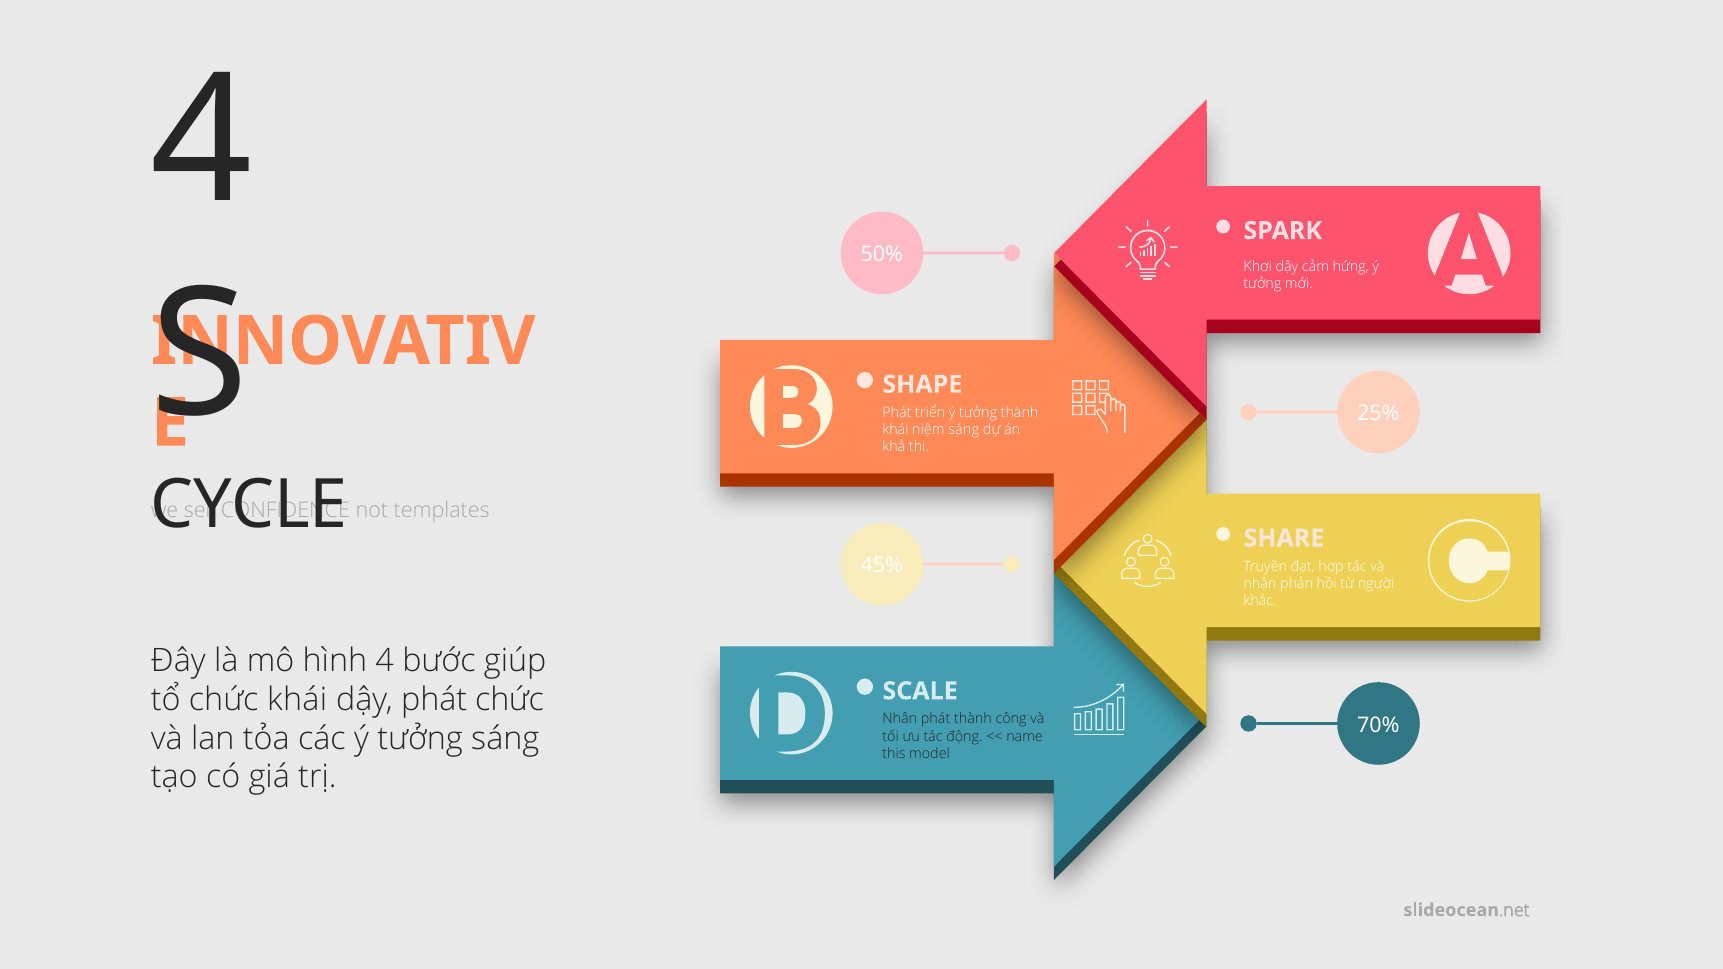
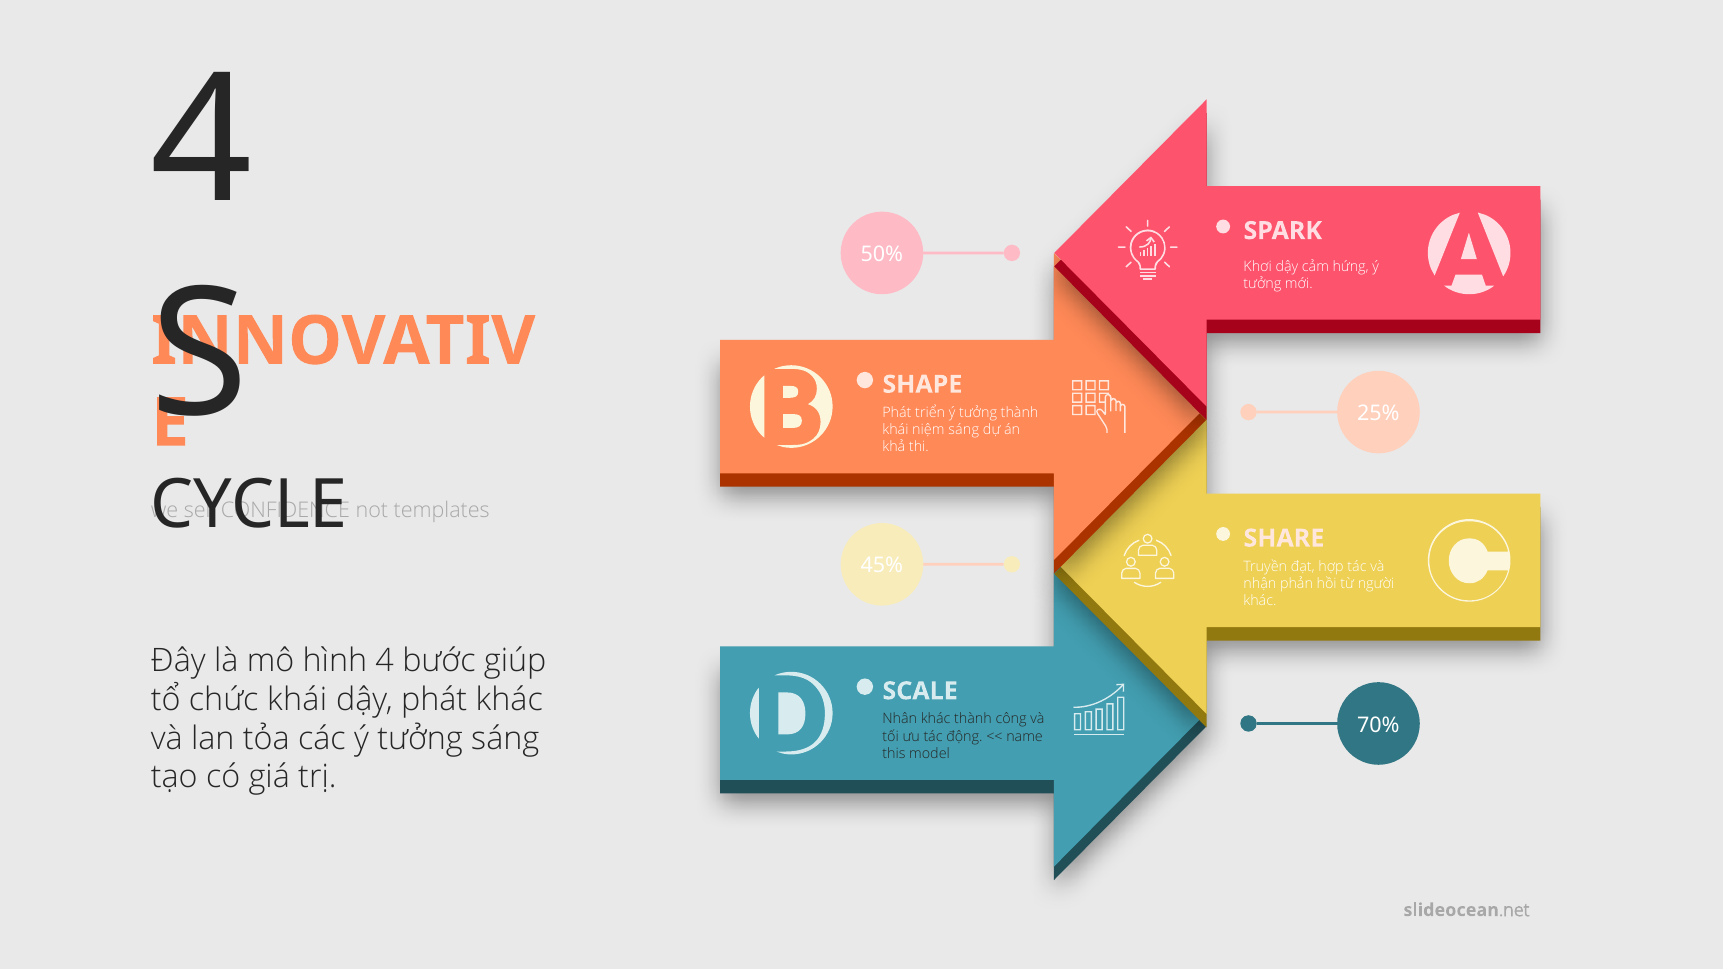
phát chức: chức -> khác
Nhân phát: phát -> khác
